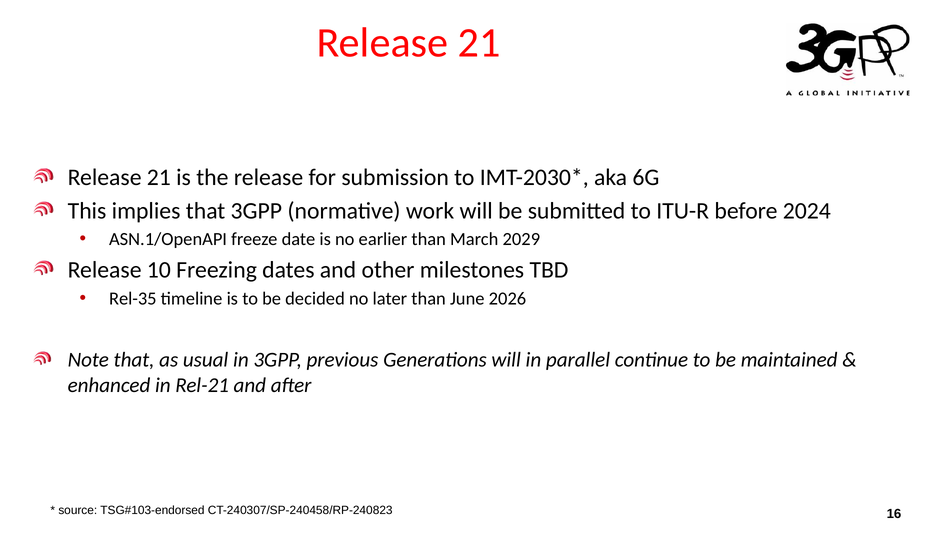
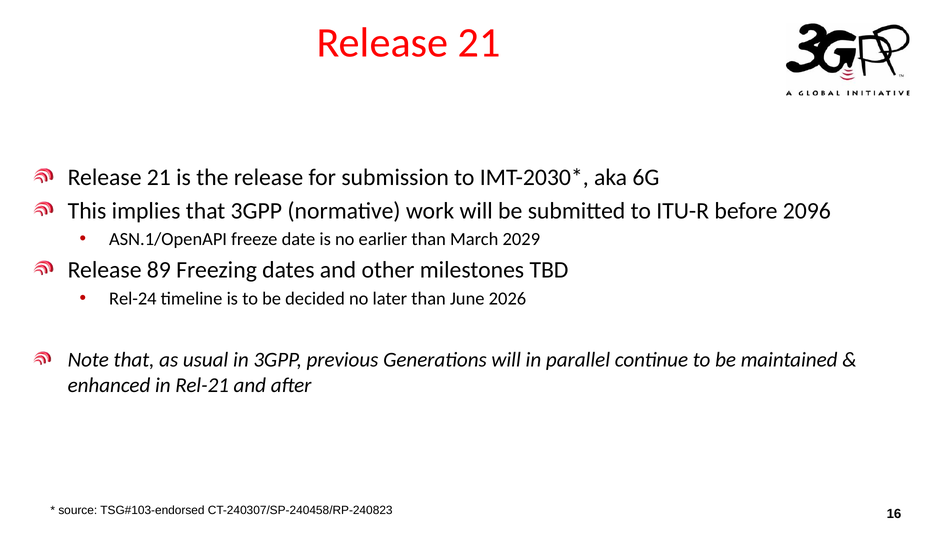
2024: 2024 -> 2096
10: 10 -> 89
Rel-35: Rel-35 -> Rel-24
